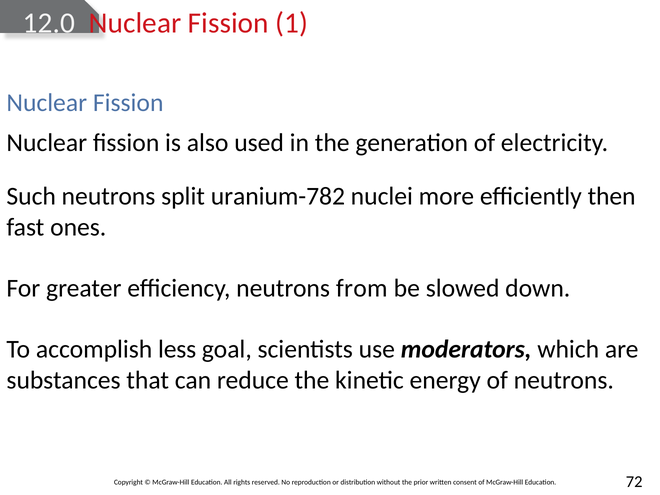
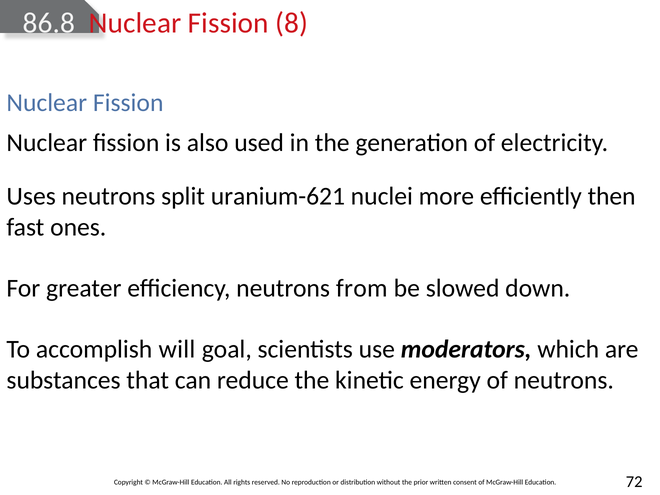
12.0: 12.0 -> 86.8
1: 1 -> 8
Such: Such -> Uses
uranium-782: uranium-782 -> uranium-621
less: less -> will
